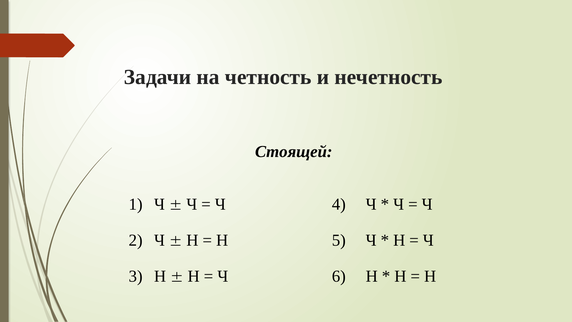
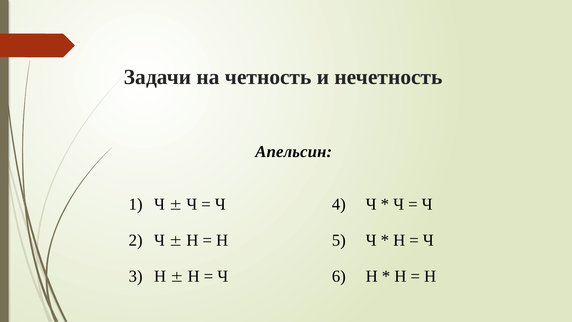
Стоящей: Стоящей -> Апельсин
